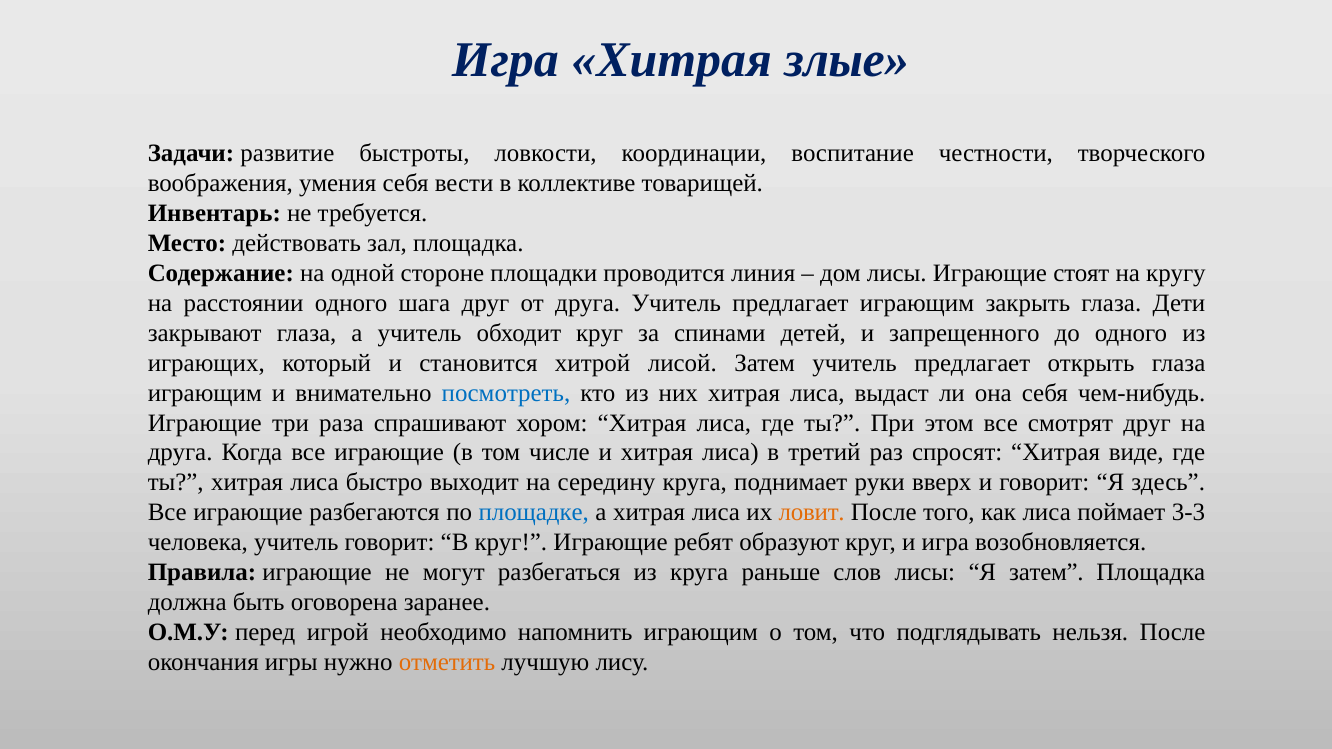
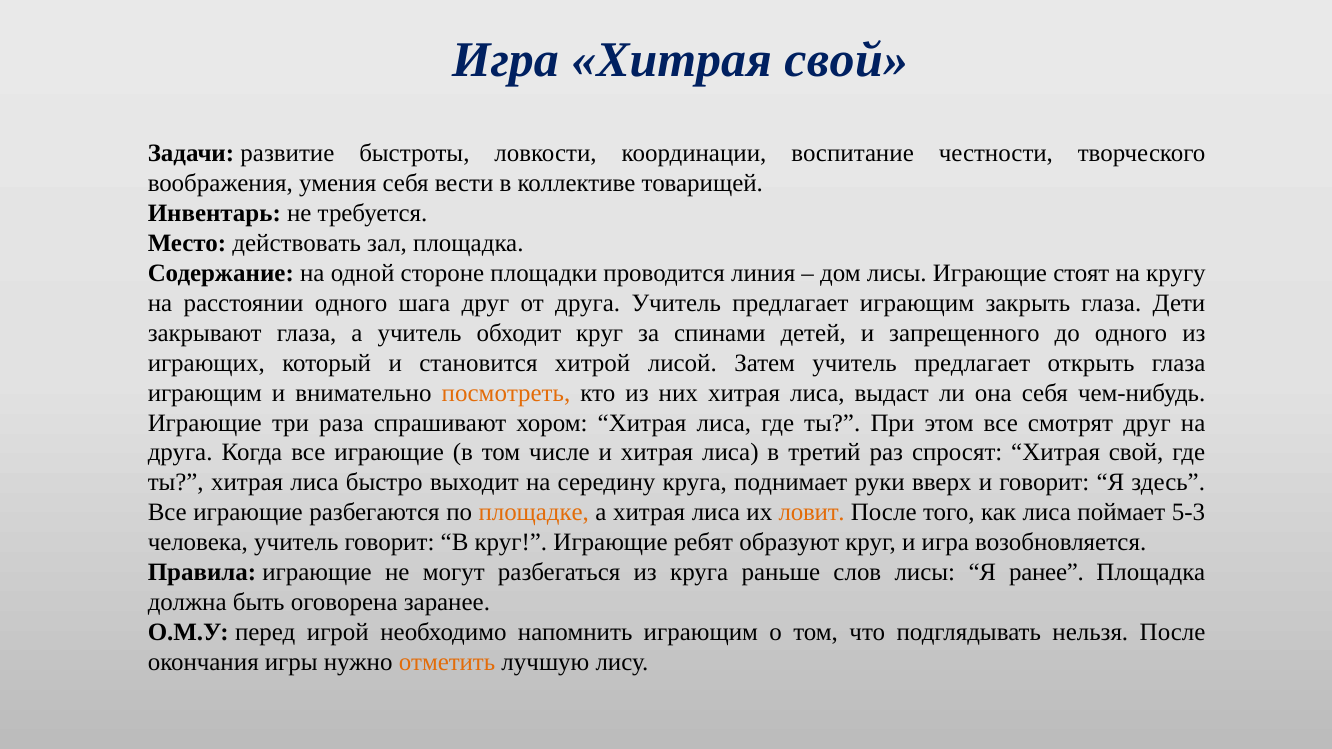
Игра Хитрая злые: злые -> свой
посмотреть colour: blue -> orange
спросят Хитрая виде: виде -> свой
площадке colour: blue -> orange
3-3: 3-3 -> 5-3
Я затем: затем -> ранее
